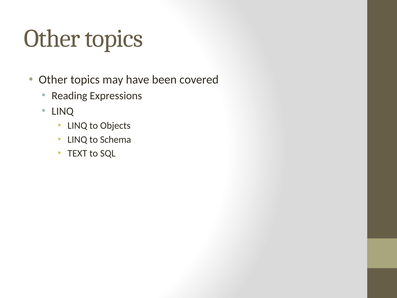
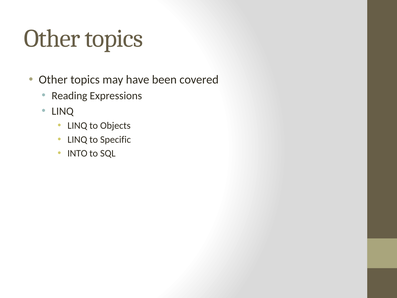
Schema: Schema -> Specific
TEXT: TEXT -> INTO
